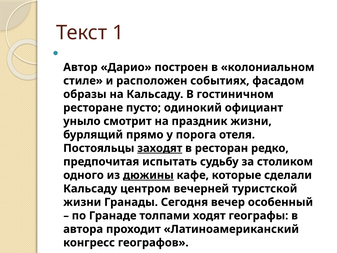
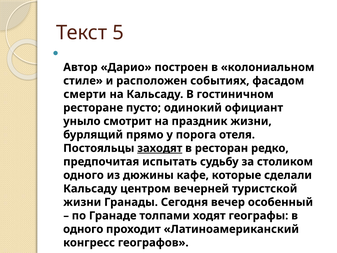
1: 1 -> 5
образы: образы -> смерти
дюжины underline: present -> none
автора at (83, 229): автора -> одного
